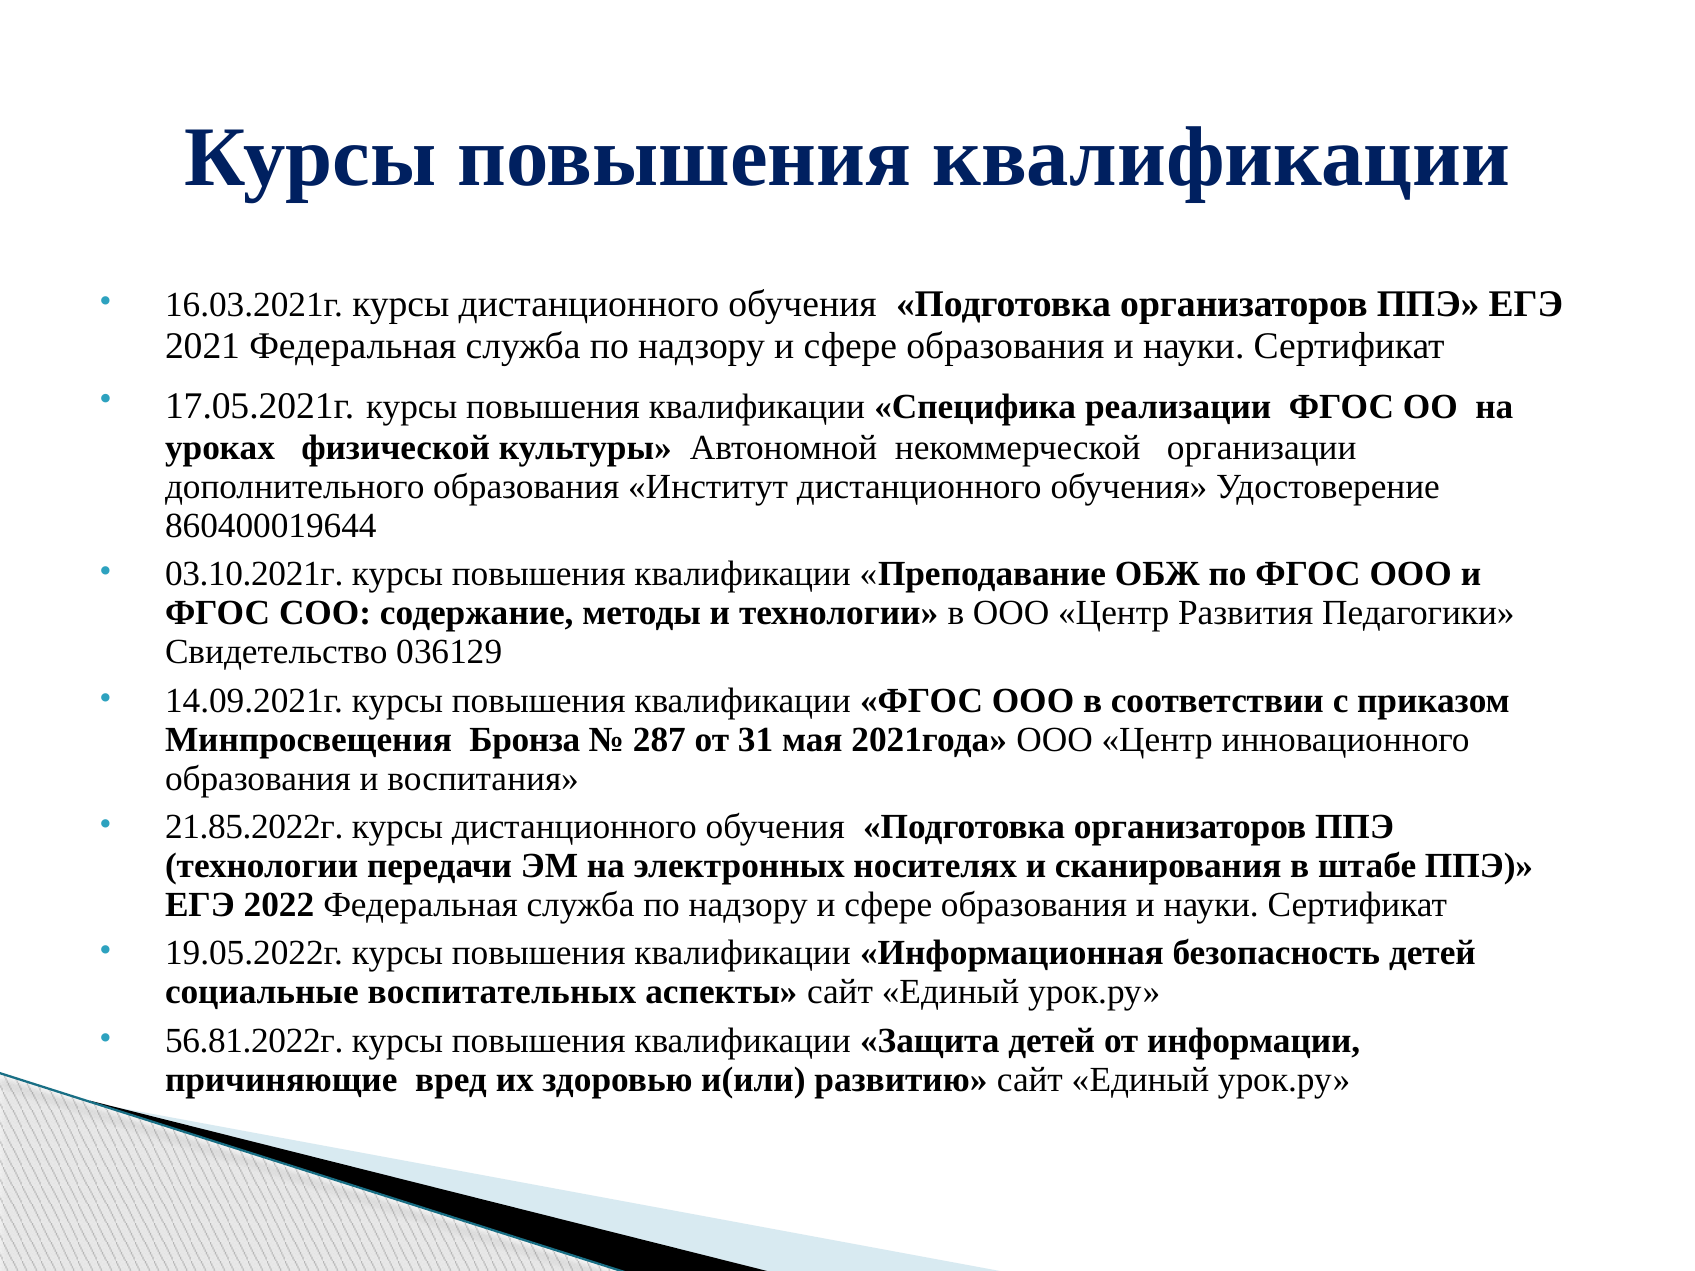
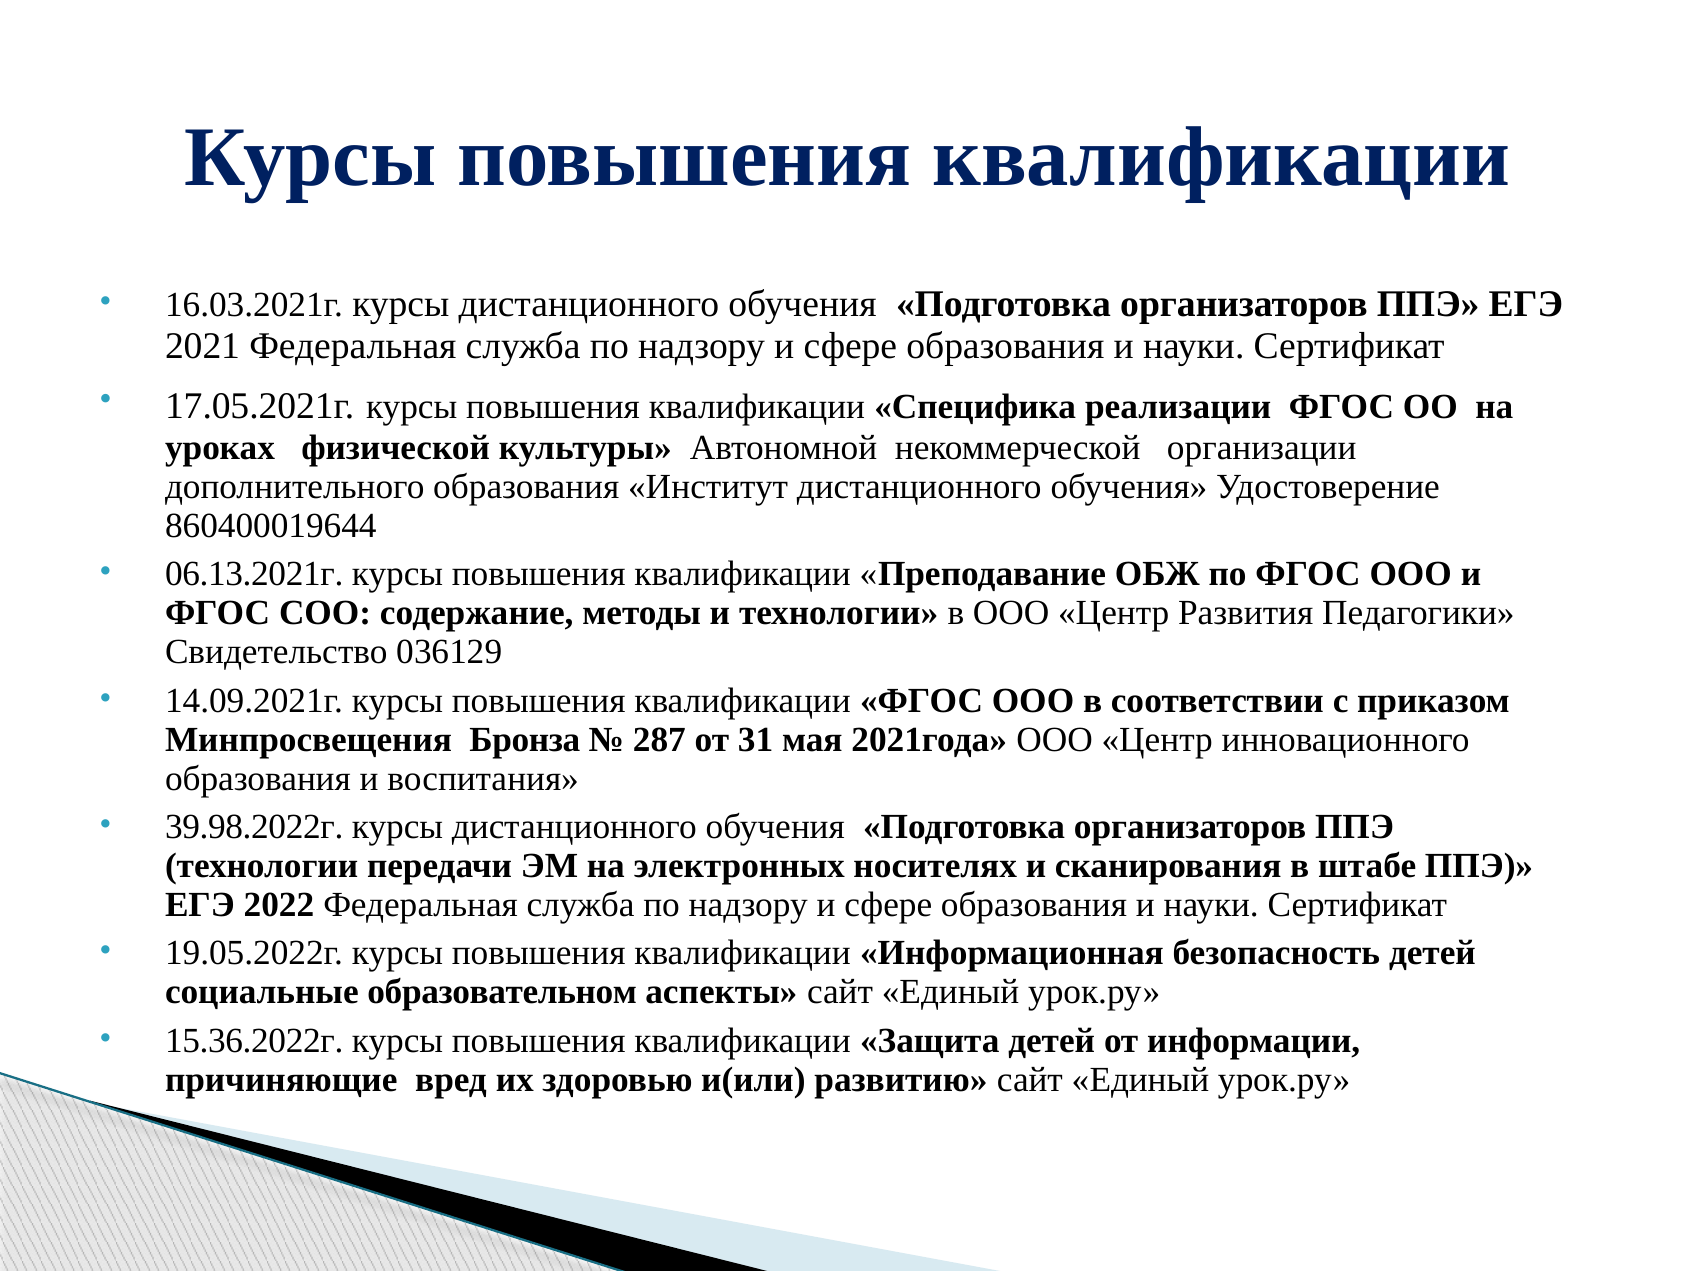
03.10.2021г: 03.10.2021г -> 06.13.2021г
21.85.2022г: 21.85.2022г -> 39.98.2022г
воспитательных: воспитательных -> образовательном
56.81.2022г: 56.81.2022г -> 15.36.2022г
